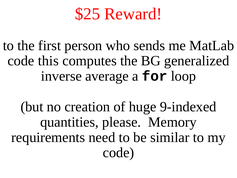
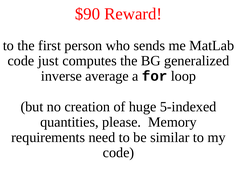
$25: $25 -> $90
this: this -> just
9-indexed: 9-indexed -> 5-indexed
